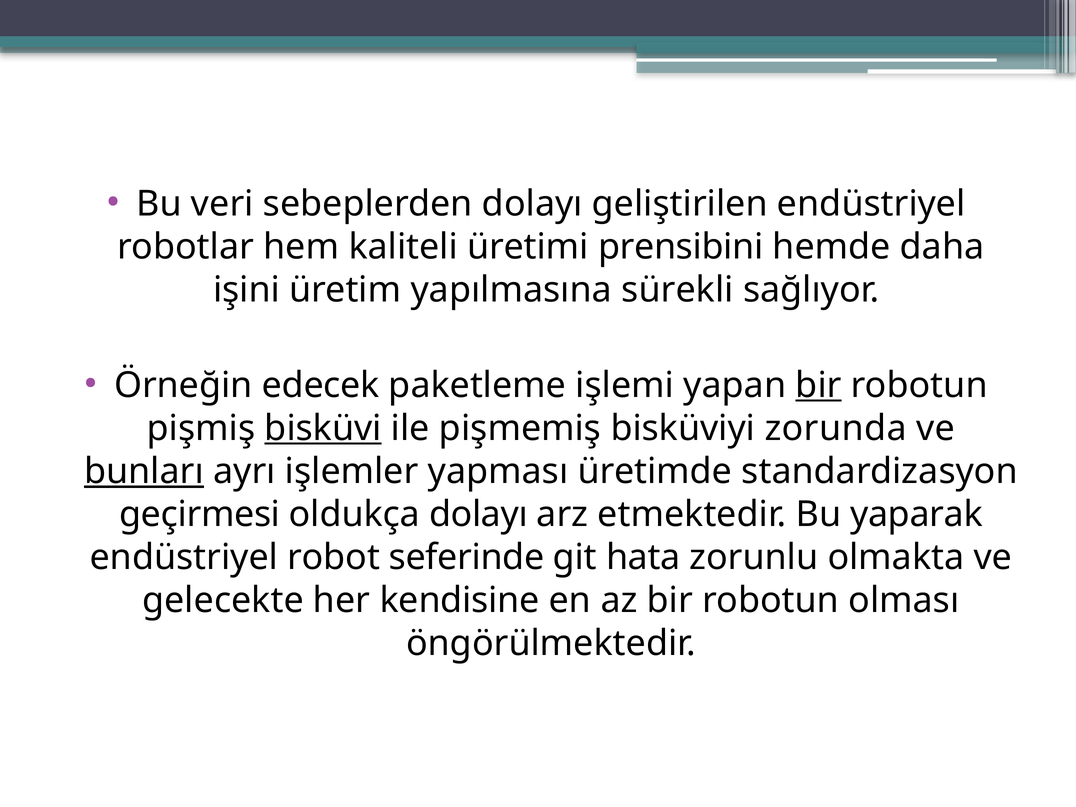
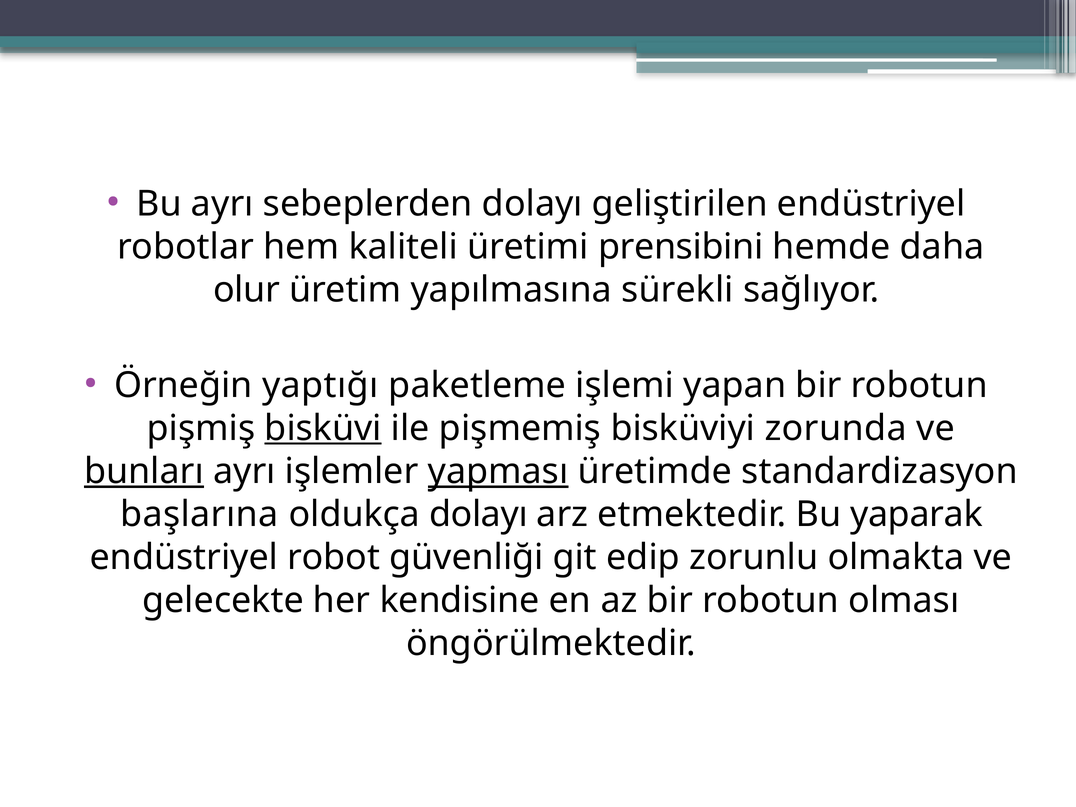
Bu veri: veri -> ayrı
işini: işini -> olur
edecek: edecek -> yaptığı
bir at (819, 385) underline: present -> none
yapması underline: none -> present
geçirmesi: geçirmesi -> başlarına
seferinde: seferinde -> güvenliği
hata: hata -> edip
